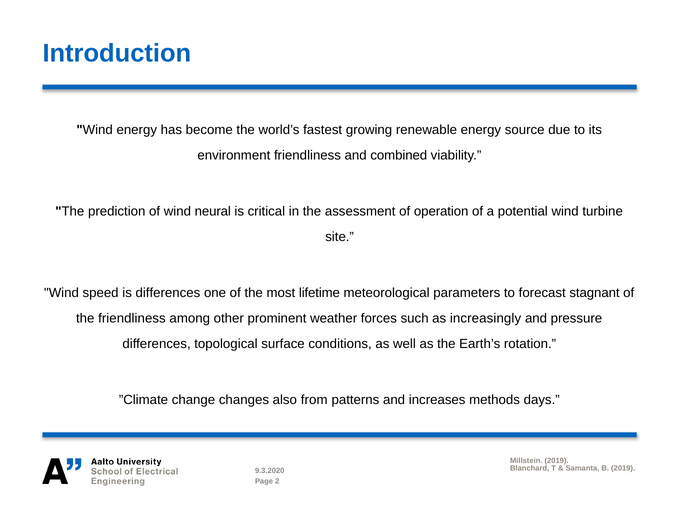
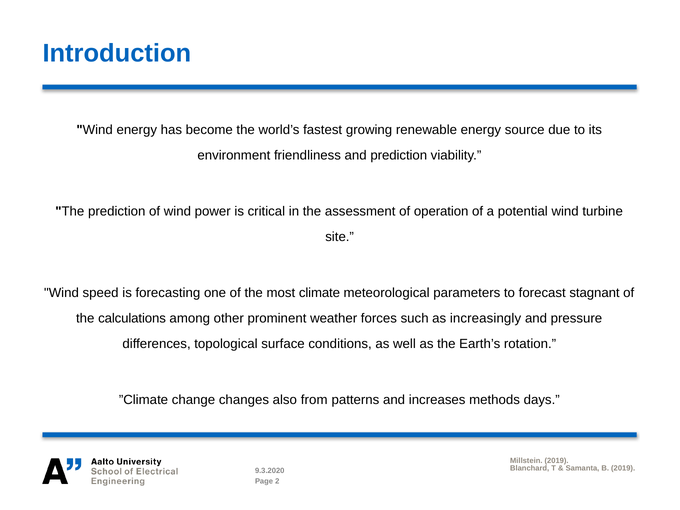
and combined: combined -> prediction
neural: neural -> power
is differences: differences -> forecasting
lifetime: lifetime -> climate
the friendliness: friendliness -> calculations
